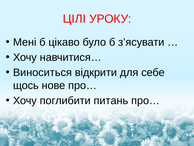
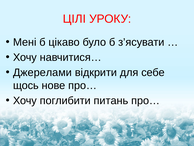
Виноситься: Виноситься -> Джерелами
